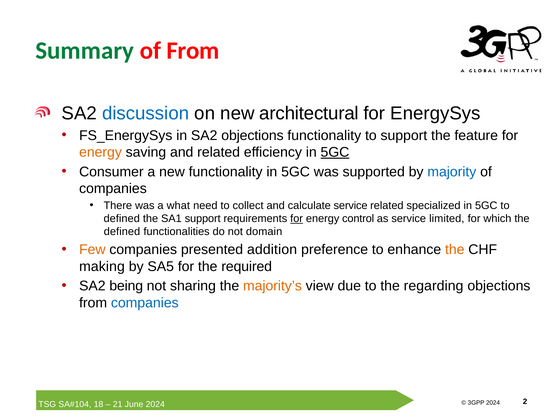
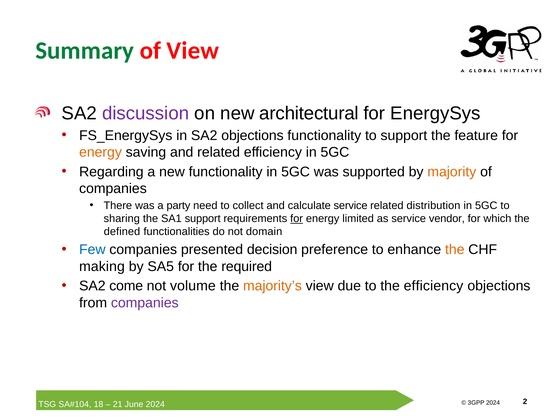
of From: From -> View
discussion colour: blue -> purple
5GC at (335, 152) underline: present -> none
Consumer: Consumer -> Regarding
majority colour: blue -> orange
what: what -> party
specialized: specialized -> distribution
defined at (122, 219): defined -> sharing
control: control -> limited
limited: limited -> vendor
Few colour: orange -> blue
addition: addition -> decision
being: being -> come
sharing: sharing -> volume
the regarding: regarding -> efficiency
companies at (145, 303) colour: blue -> purple
